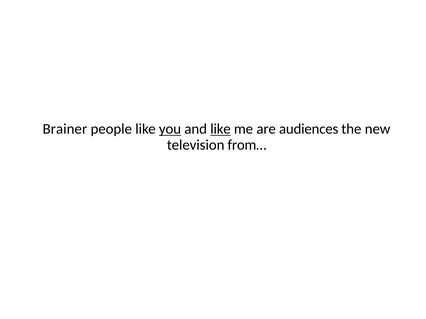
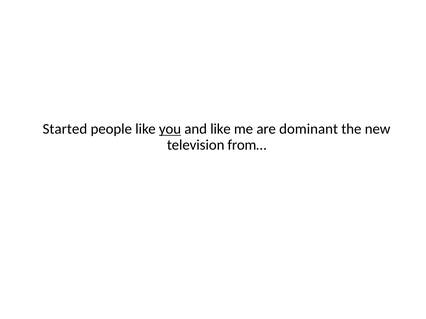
Brainer: Brainer -> Started
like at (221, 129) underline: present -> none
audiences: audiences -> dominant
